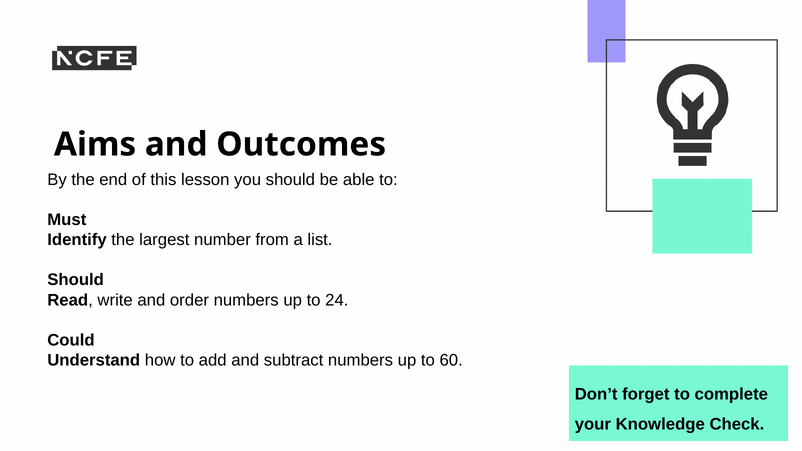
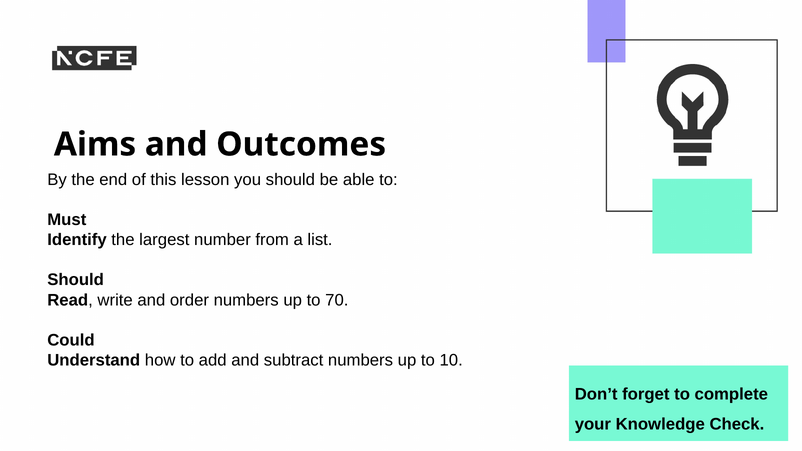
24: 24 -> 70
60: 60 -> 10
